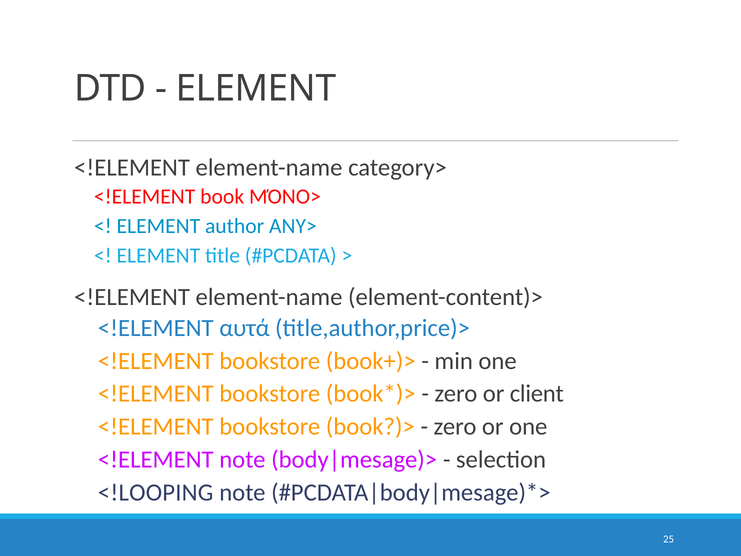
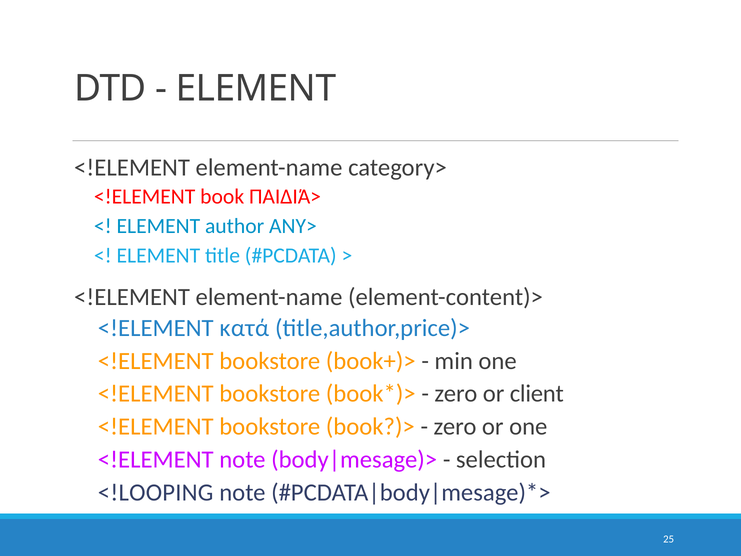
ΜΌΝΟ>: ΜΌΝΟ> -> ΠΑΙΔΙΆ>
αυτά: αυτά -> κατά
